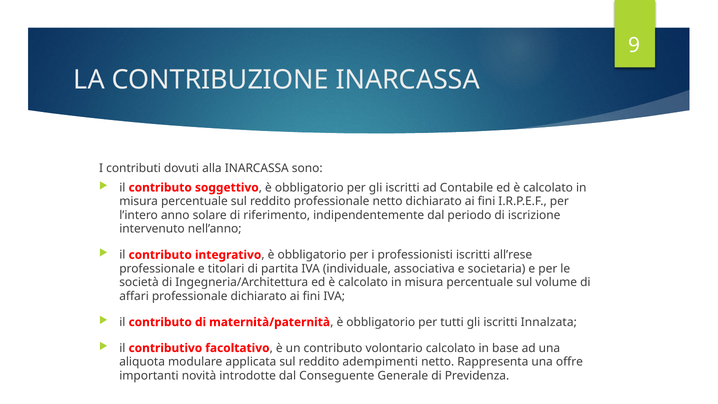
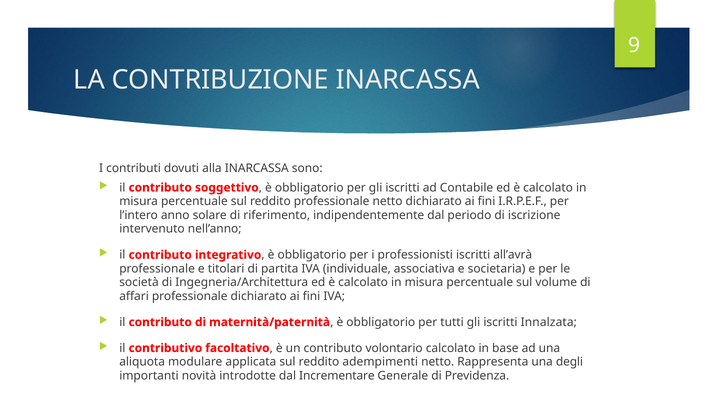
all’rese: all’rese -> all’avrà
offre: offre -> degli
Conseguente: Conseguente -> Incrementare
